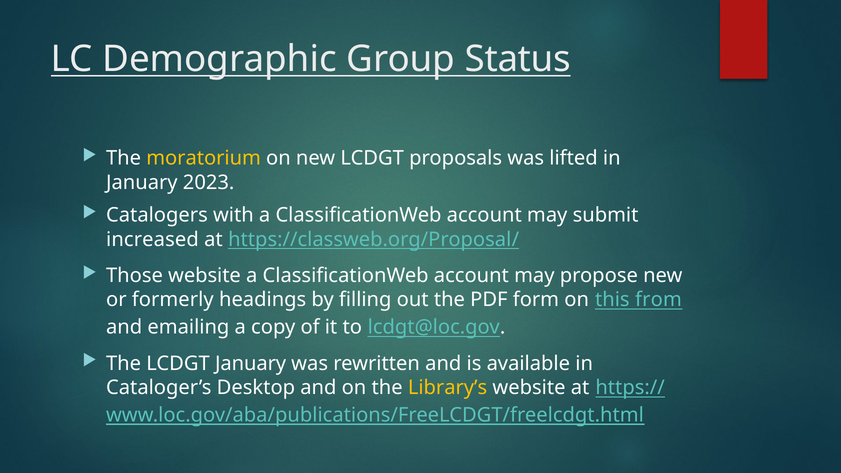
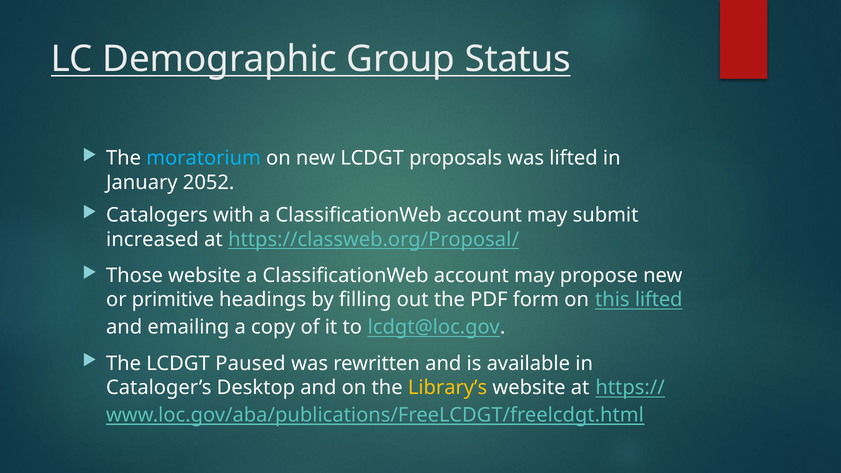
moratorium colour: yellow -> light blue
2023: 2023 -> 2052
formerly: formerly -> primitive
this from: from -> lifted
LCDGT January: January -> Paused
